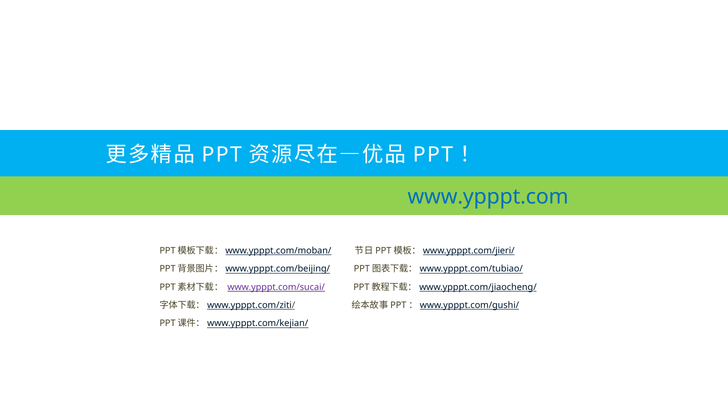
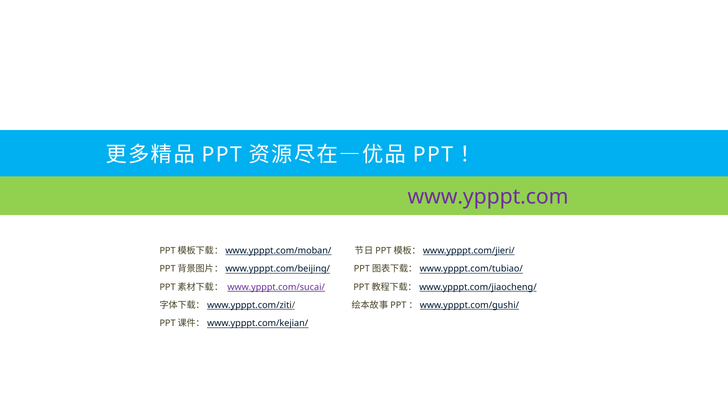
www.ypppt.com colour: blue -> purple
